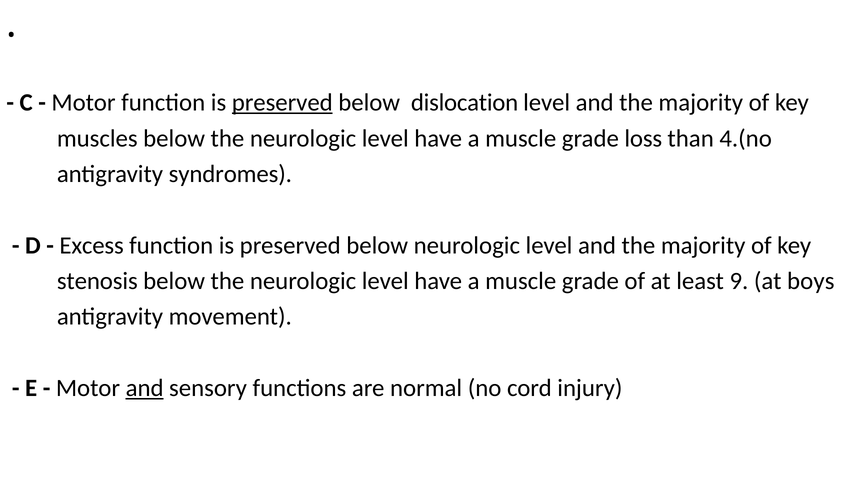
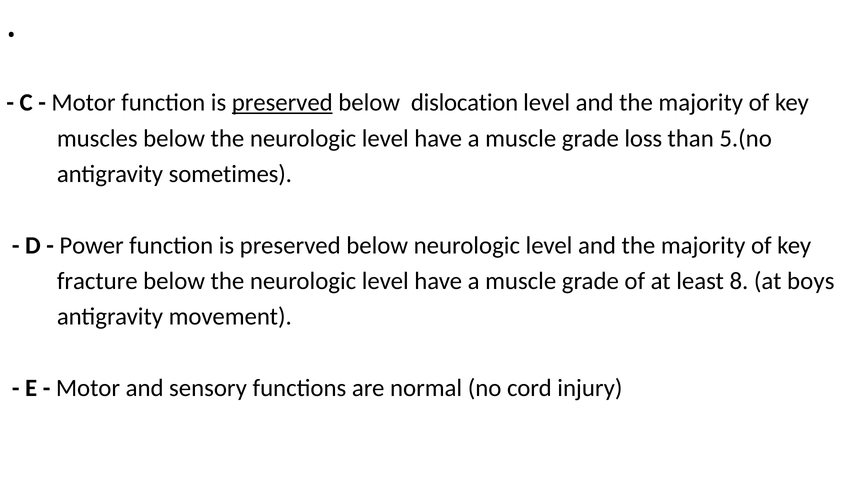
4.(no: 4.(no -> 5.(no
syndromes: syndromes -> sometimes
Excess: Excess -> Power
stenosis: stenosis -> fracture
9: 9 -> 8
and at (145, 388) underline: present -> none
